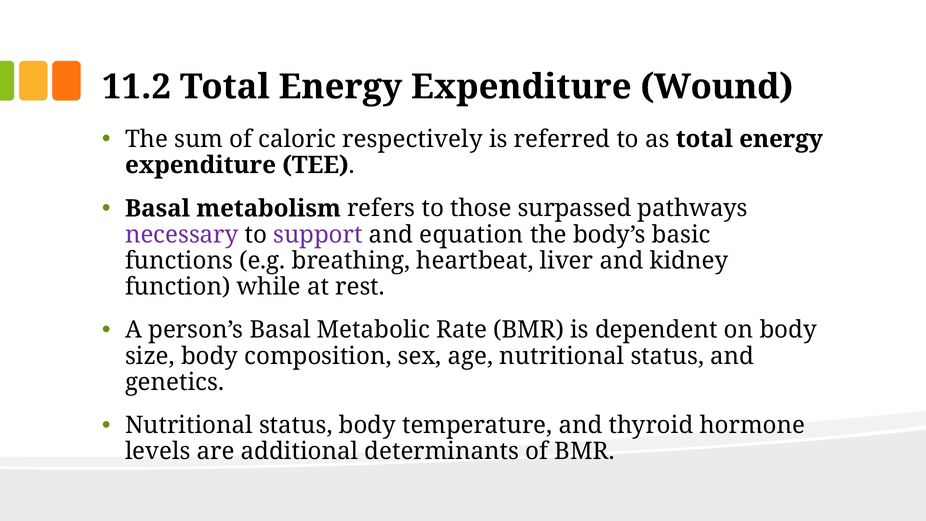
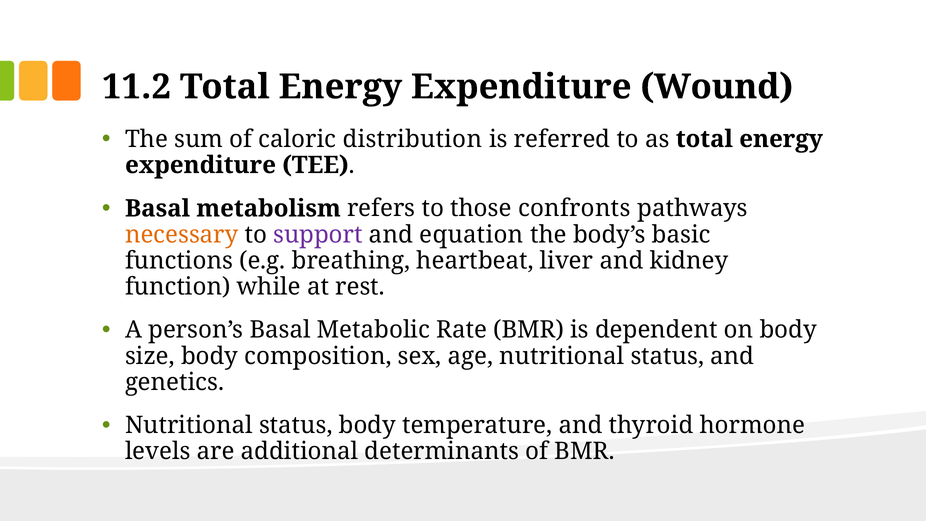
respectively: respectively -> distribution
surpassed: surpassed -> confronts
necessary colour: purple -> orange
